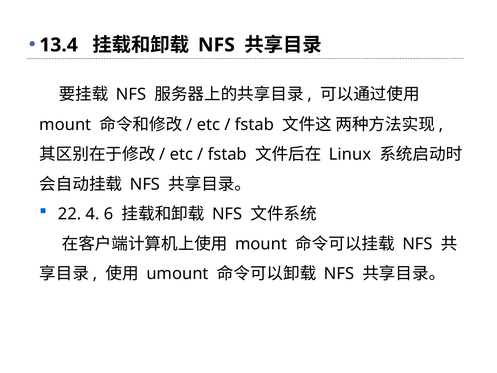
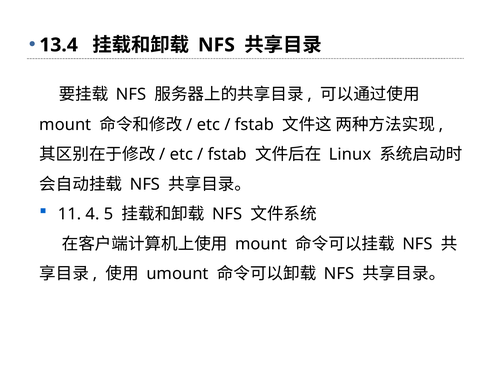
22: 22 -> 11
6: 6 -> 5
